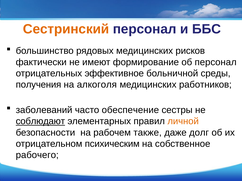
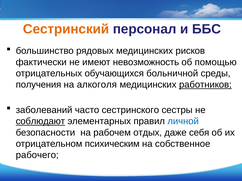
формирование: формирование -> невозможность
об персонал: персонал -> помощью
эффективное: эффективное -> обучающихся
работников underline: none -> present
обеспечение: обеспечение -> сестринского
личной colour: orange -> blue
также: также -> отдых
долг: долг -> себя
